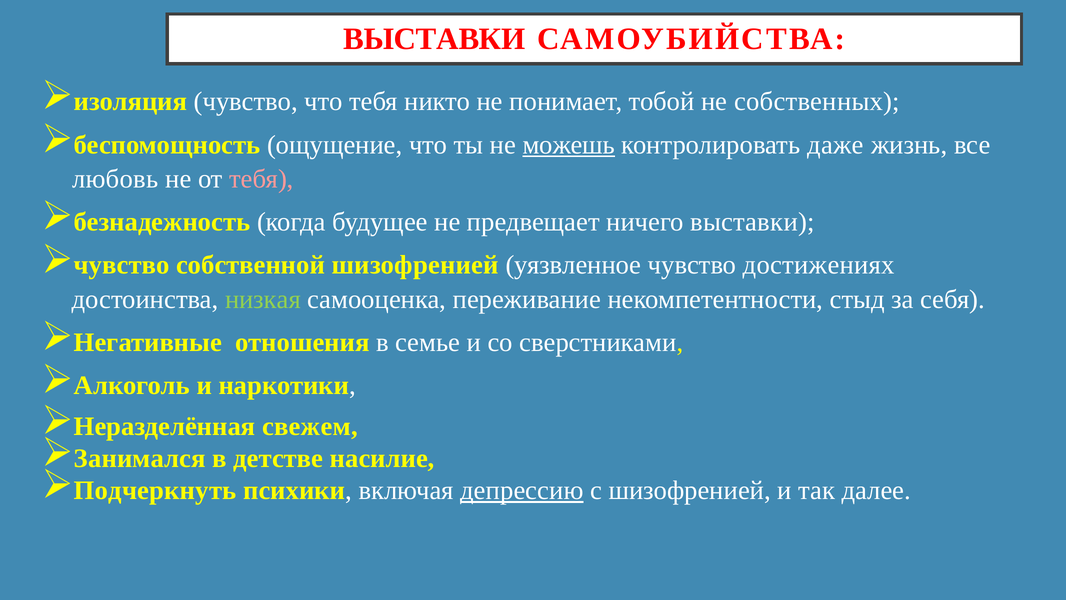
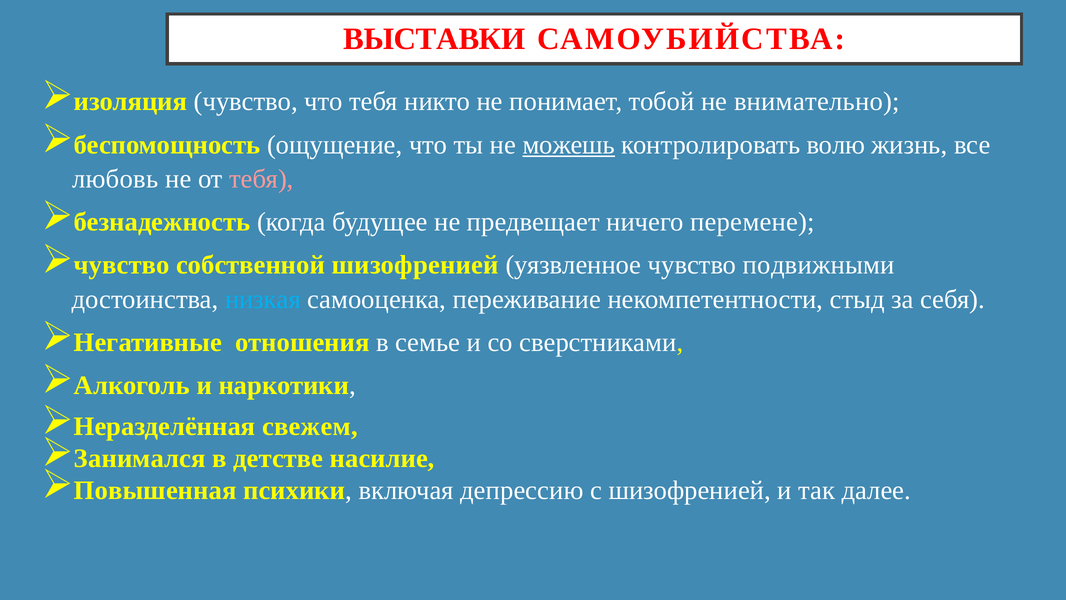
собственных: собственных -> внимательно
даже: даже -> волю
ничего выставки: выставки -> перемене
достижениях: достижениях -> подвижными
низкая colour: light green -> light blue
Подчеркнуть: Подчеркнуть -> Повышенная
депрессию underline: present -> none
